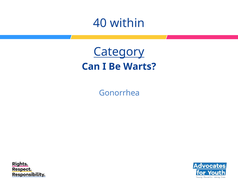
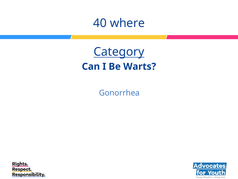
within: within -> where
